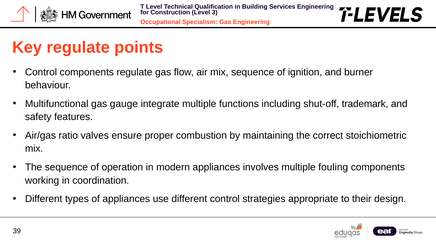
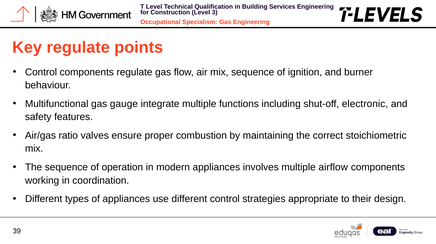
trademark: trademark -> electronic
fouling: fouling -> airflow
